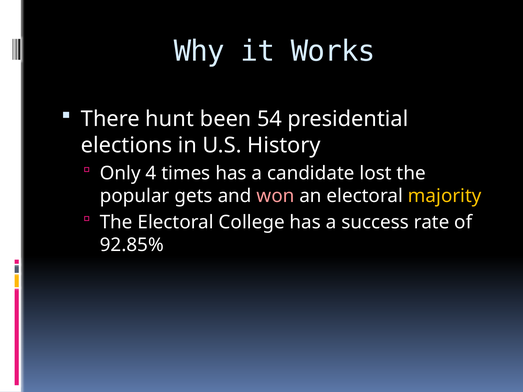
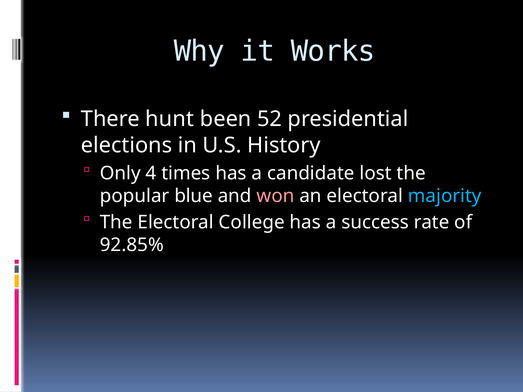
54: 54 -> 52
gets: gets -> blue
majority colour: yellow -> light blue
